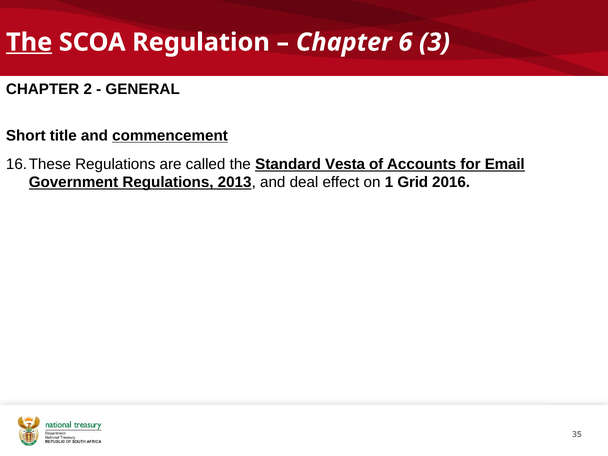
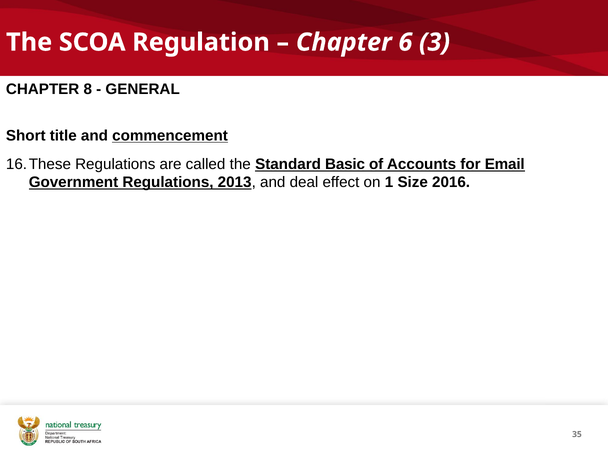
The at (29, 42) underline: present -> none
2: 2 -> 8
Vesta: Vesta -> Basic
Grid: Grid -> Size
